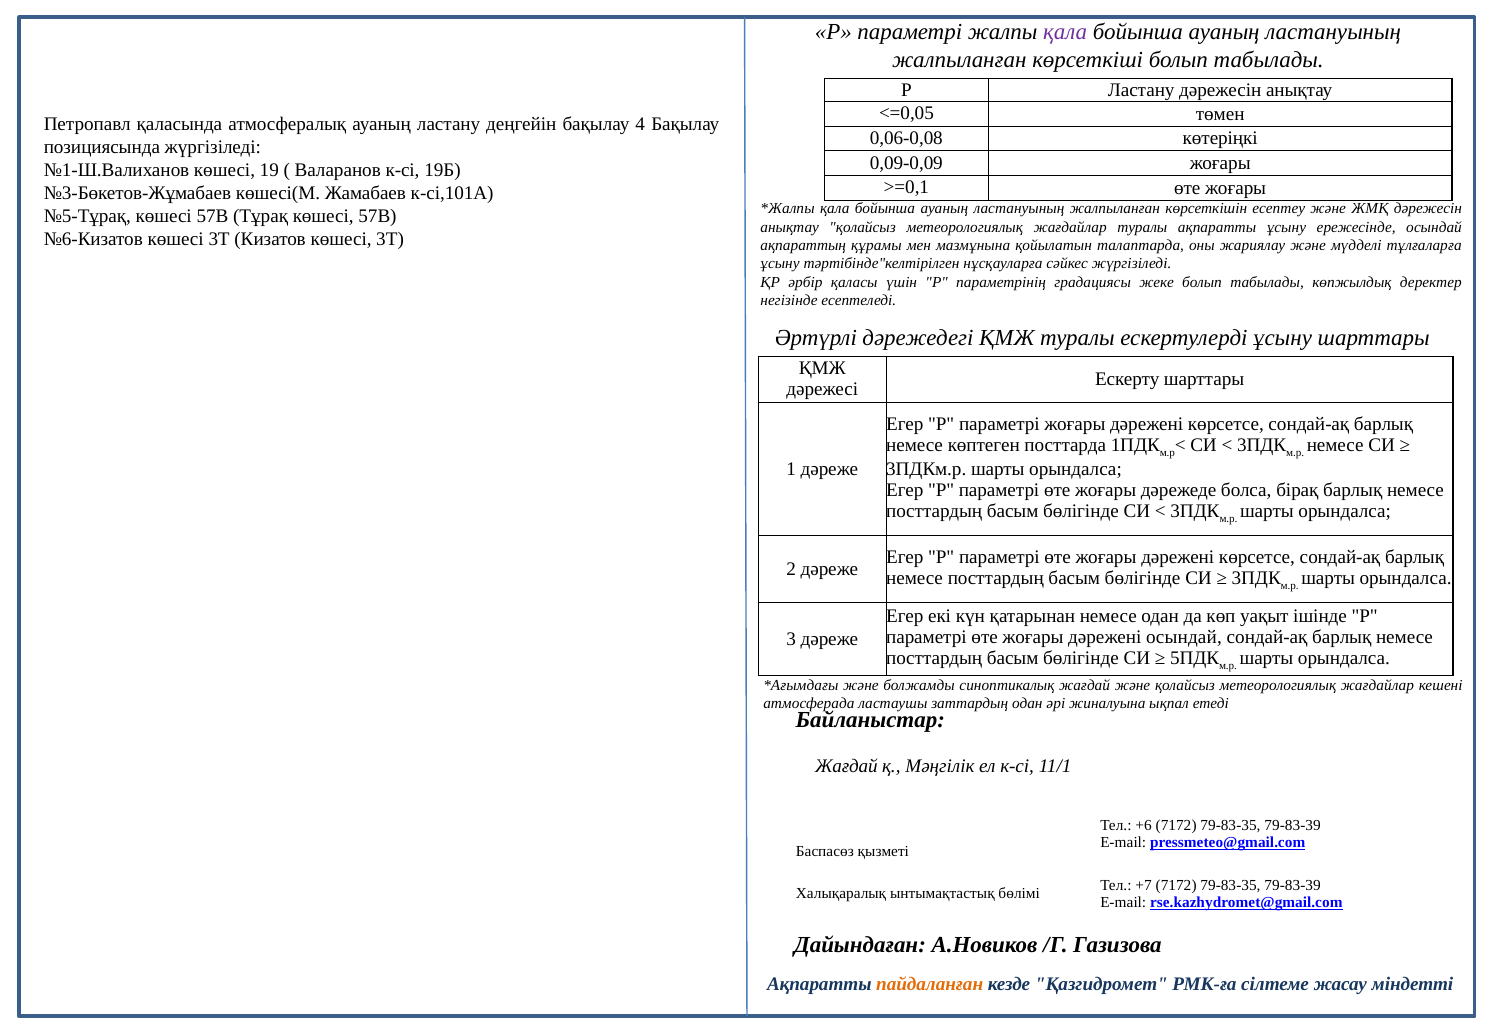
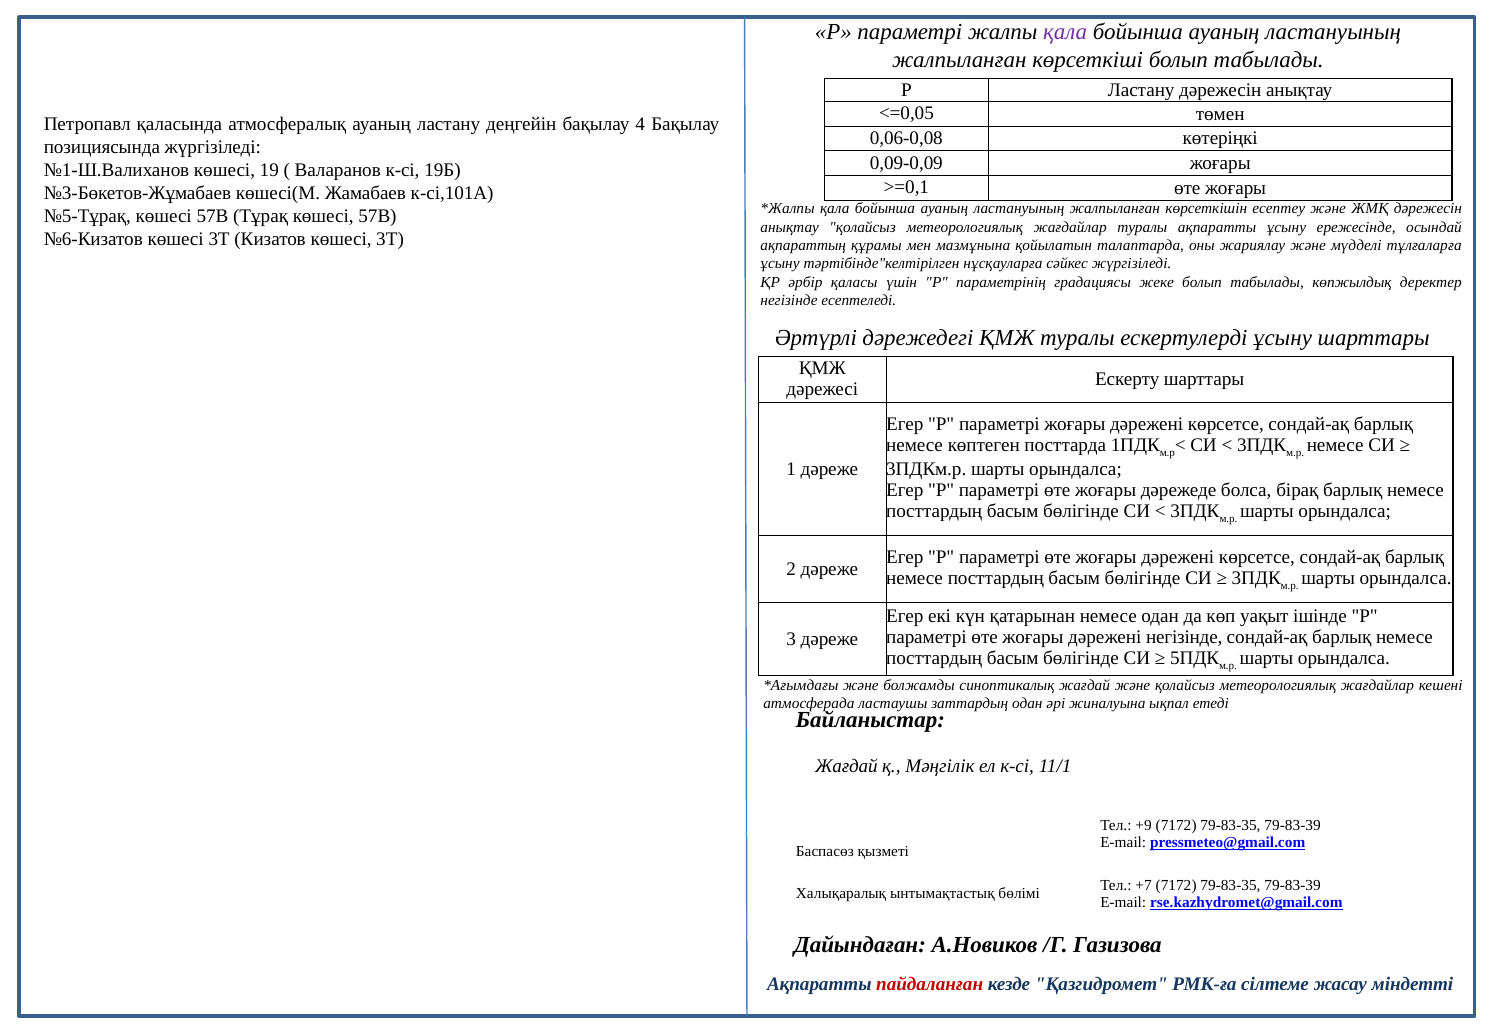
дәрежені осындай: осындай -> негізінде
+6: +6 -> +9
пайдаланған colour: orange -> red
